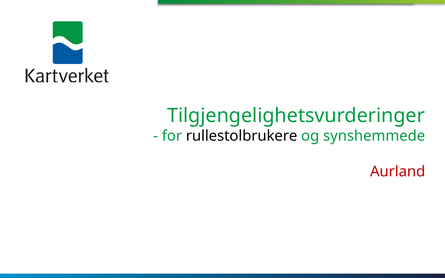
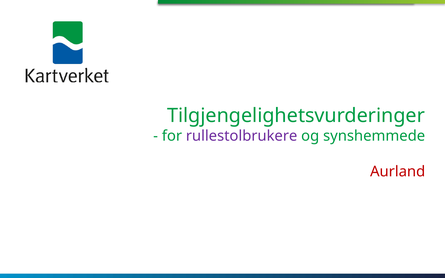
rullestolbrukere colour: black -> purple
